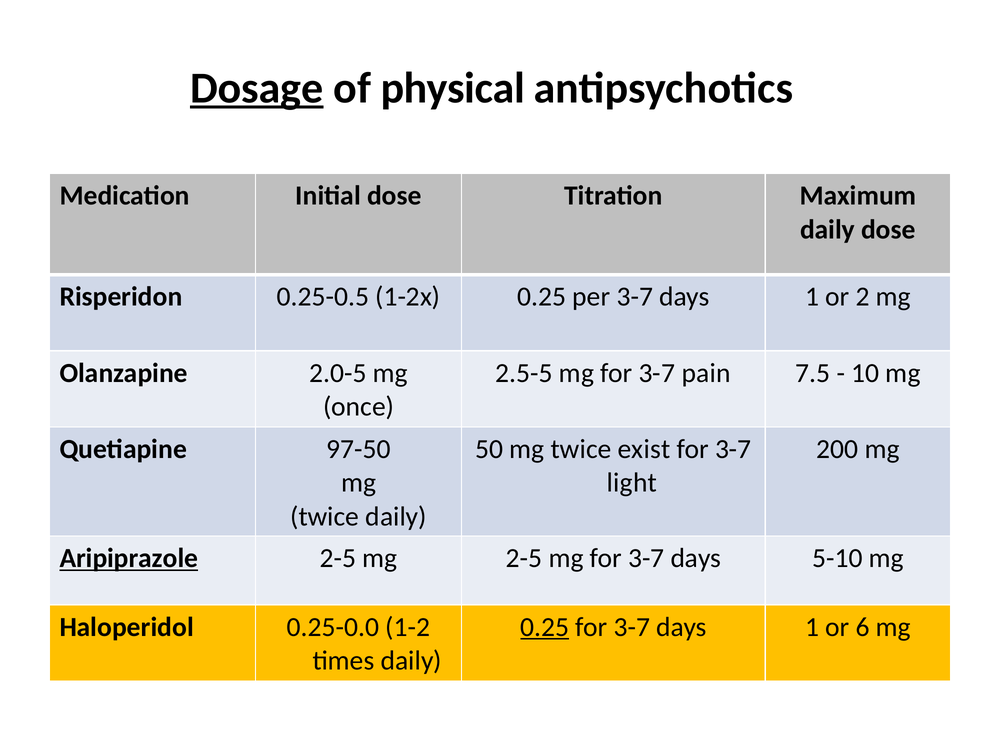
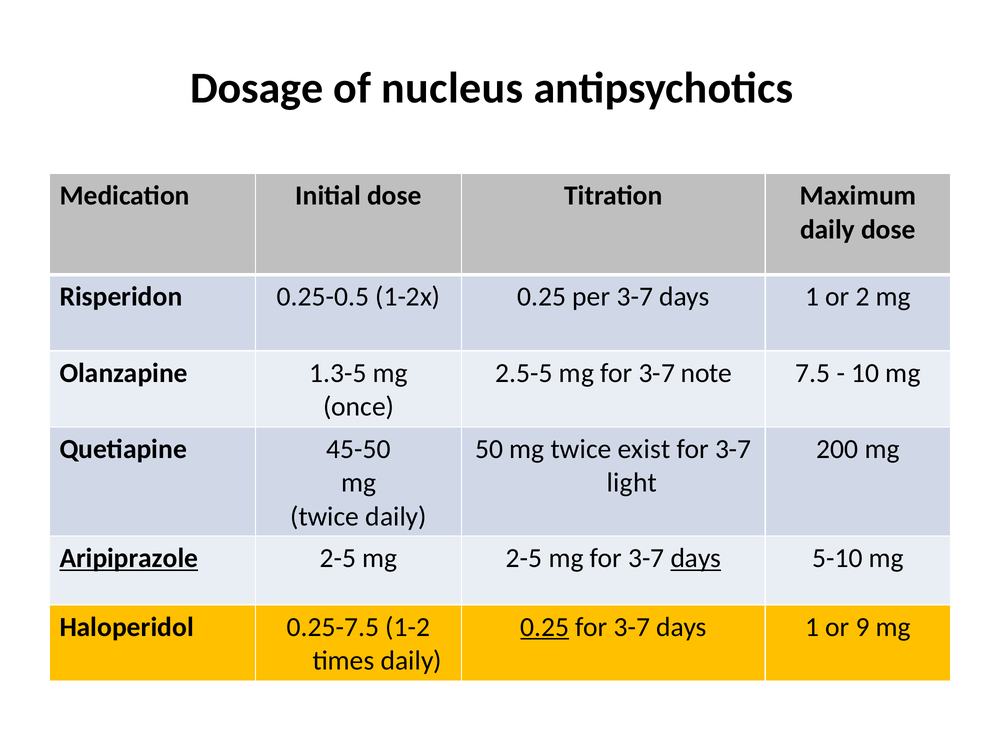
Dosage underline: present -> none
physical: physical -> nucleus
2.0-5: 2.0-5 -> 1.3-5
pain: pain -> note
97-50: 97-50 -> 45-50
days at (696, 558) underline: none -> present
0.25-0.0: 0.25-0.0 -> 0.25-7.5
6: 6 -> 9
